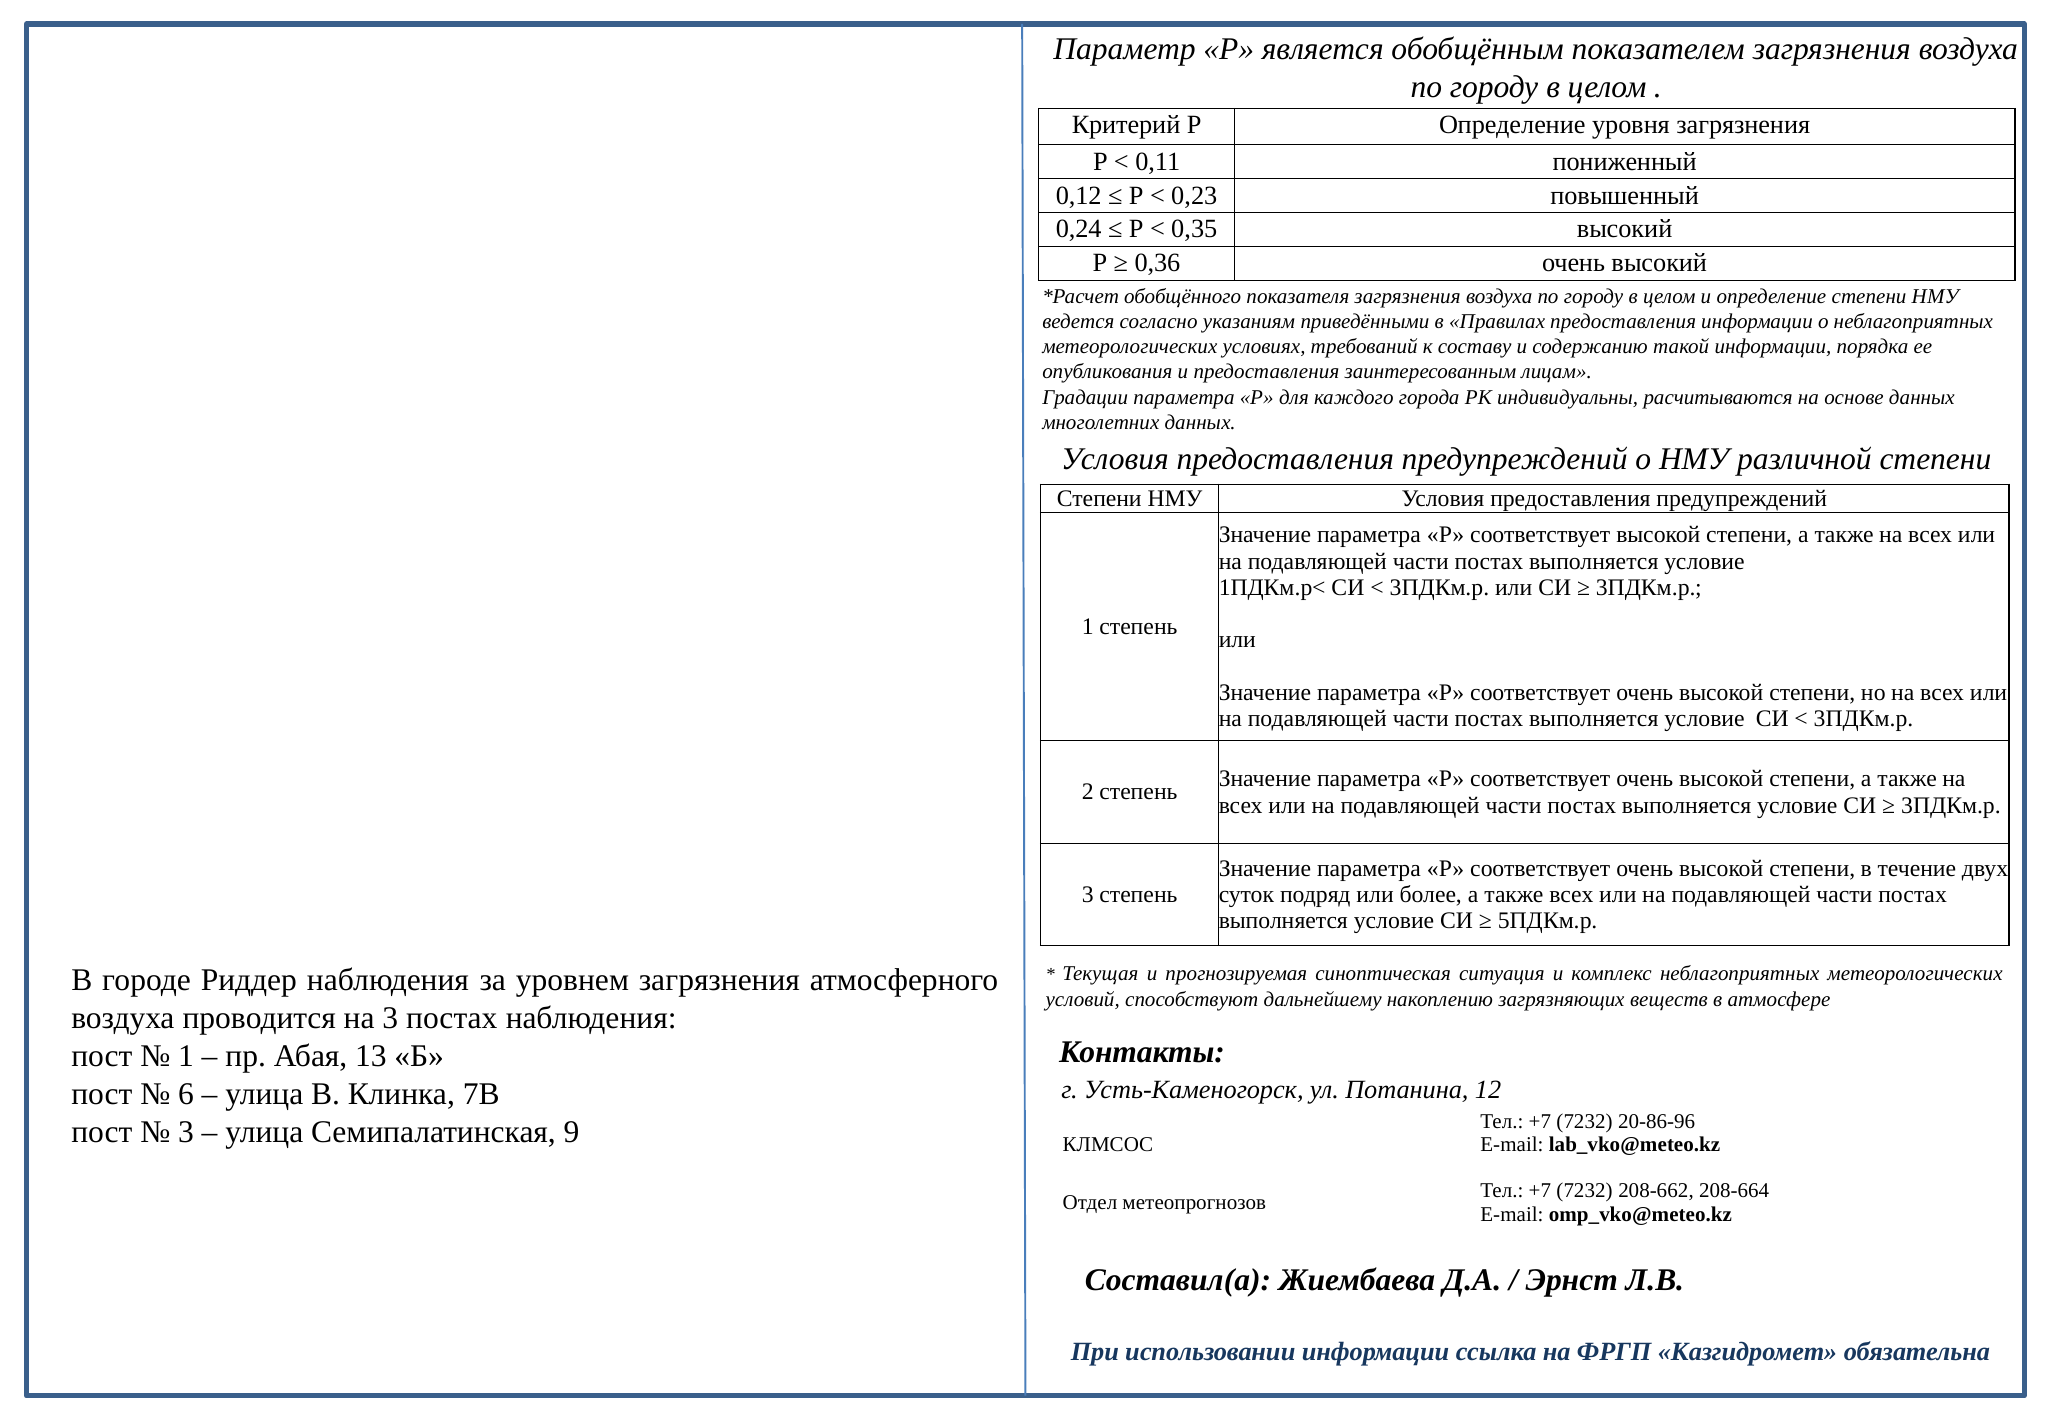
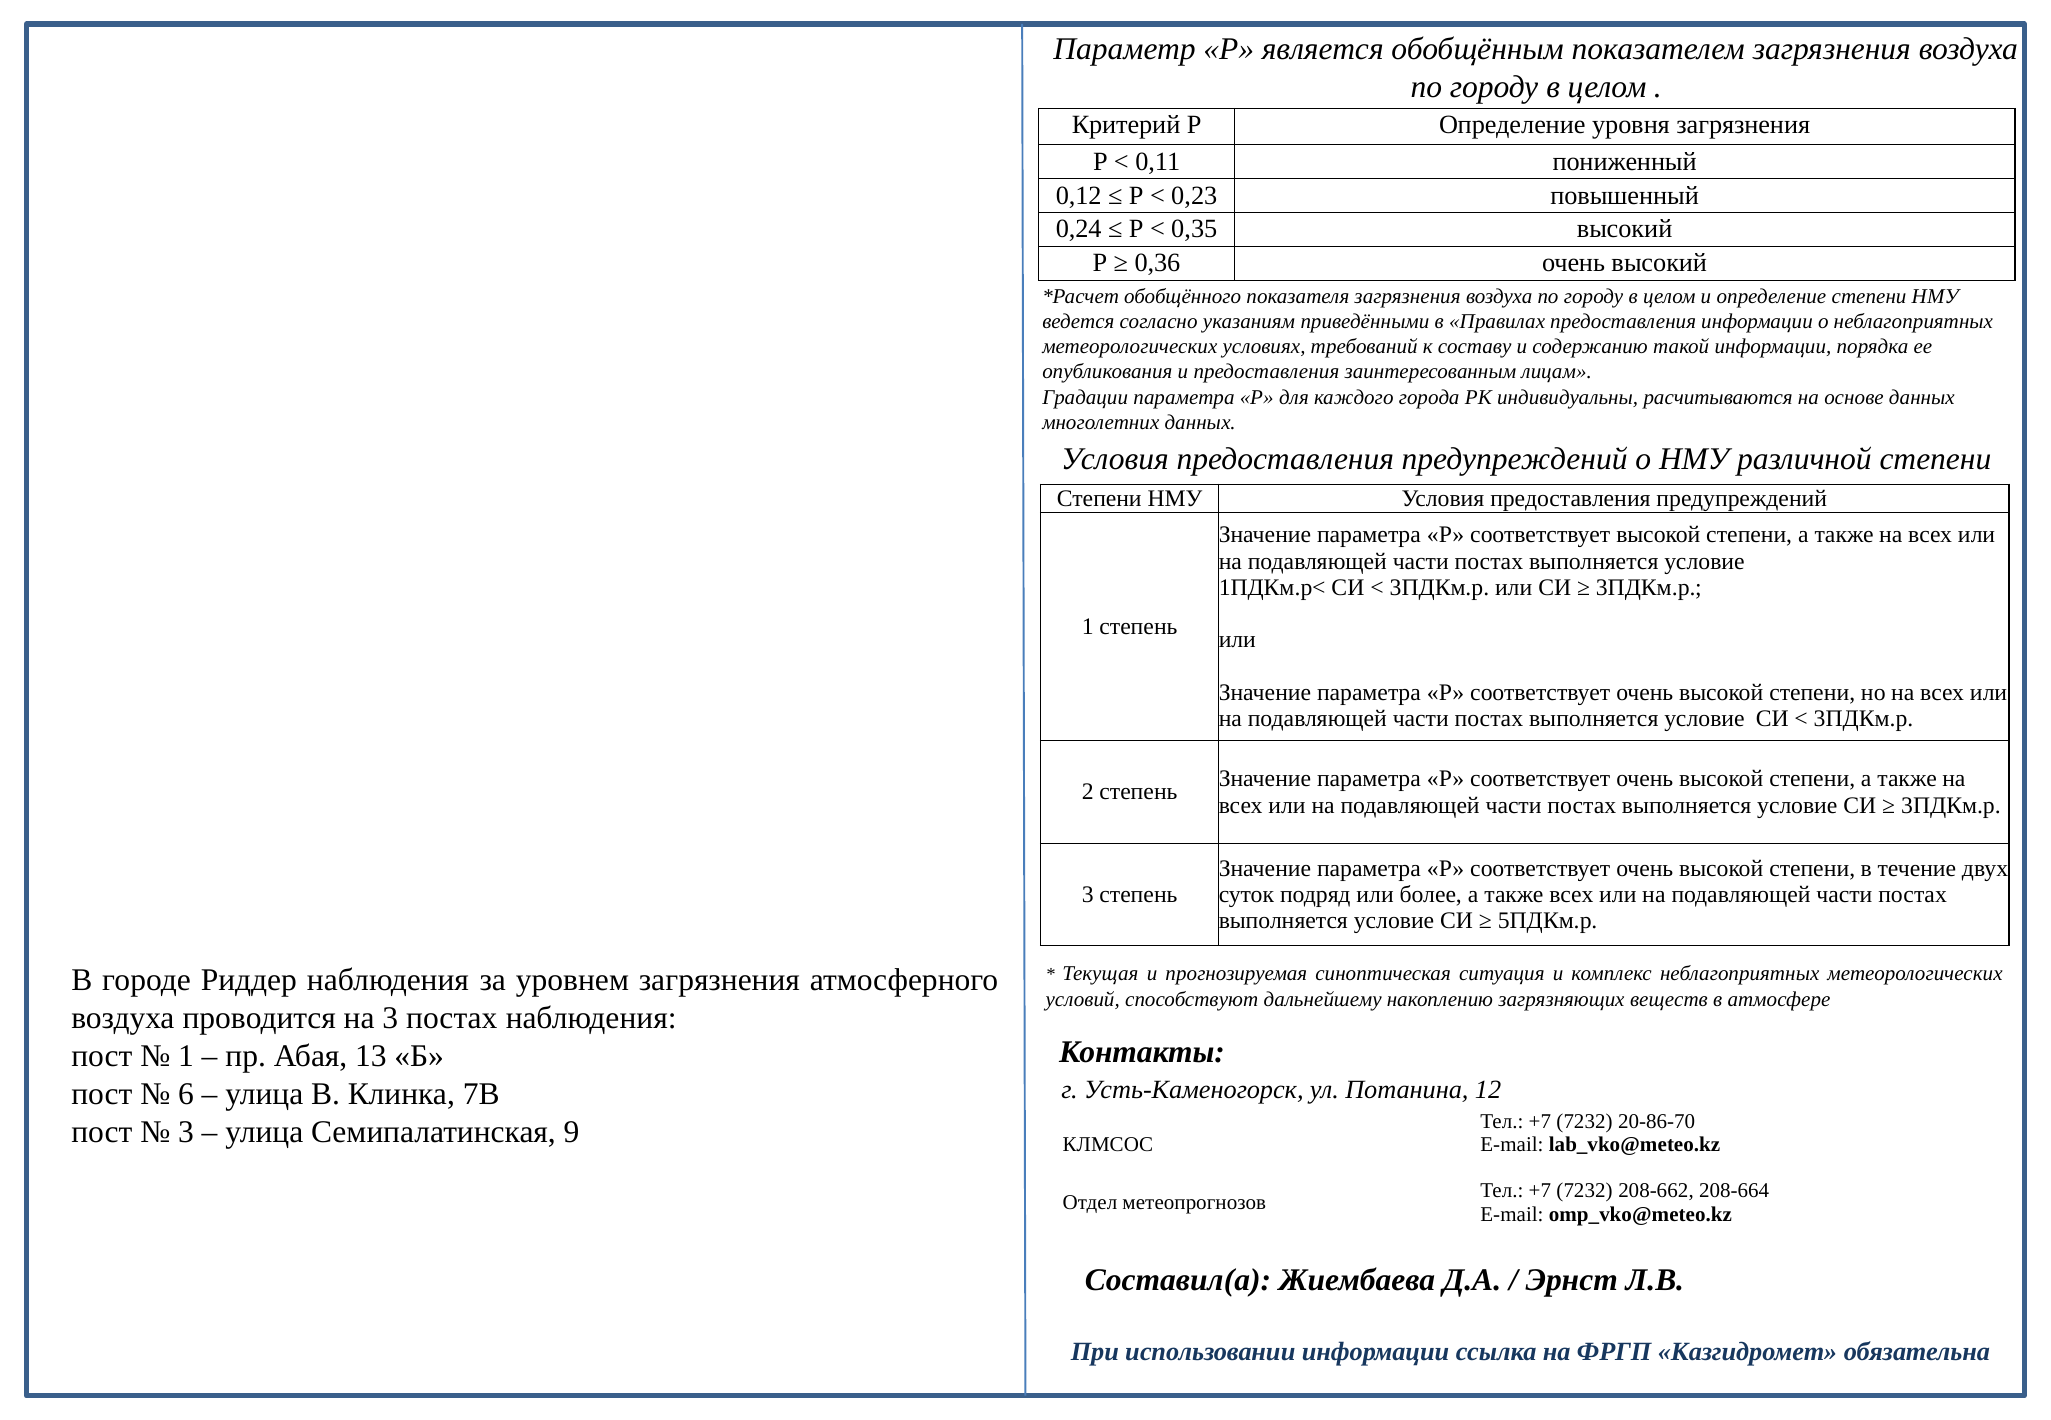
20-86-96: 20-86-96 -> 20-86-70
